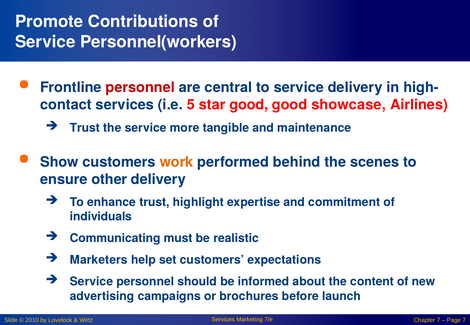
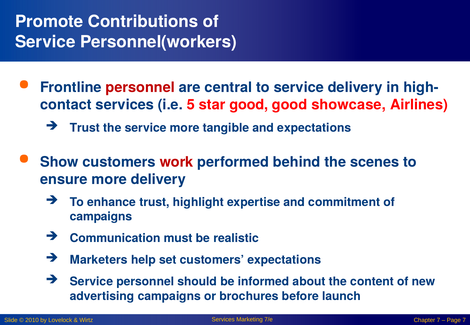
and maintenance: maintenance -> expectations
work colour: orange -> red
ensure other: other -> more
individuals at (101, 217): individuals -> campaigns
Communicating: Communicating -> Communication
